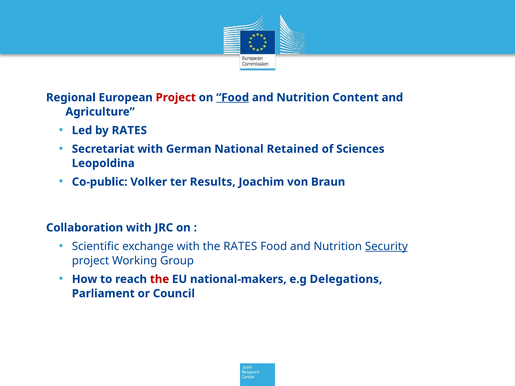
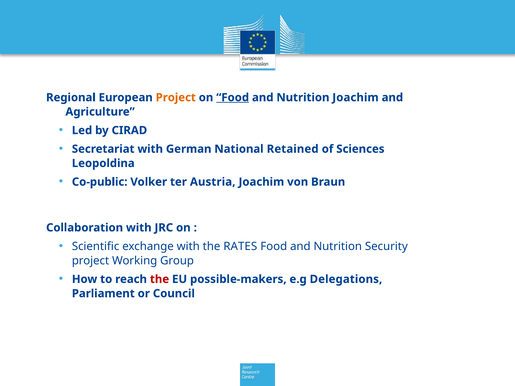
Project at (176, 98) colour: red -> orange
Nutrition Content: Content -> Joachim
by RATES: RATES -> CIRAD
Results: Results -> Austria
Security underline: present -> none
national-makers: national-makers -> possible-makers
